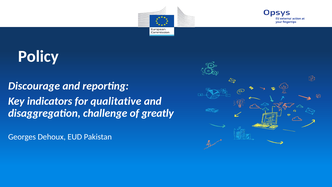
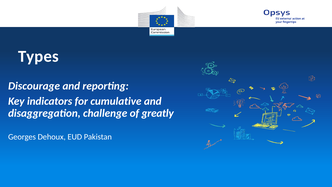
Policy: Policy -> Types
qualitative: qualitative -> cumulative
